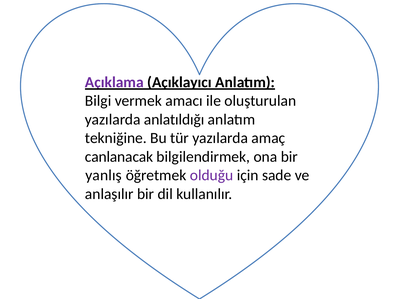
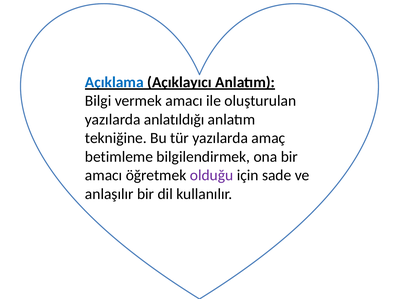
Açıklama colour: purple -> blue
canlanacak: canlanacak -> betimleme
yanlış at (104, 175): yanlış -> amacı
